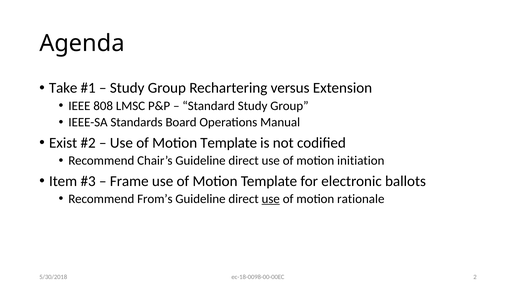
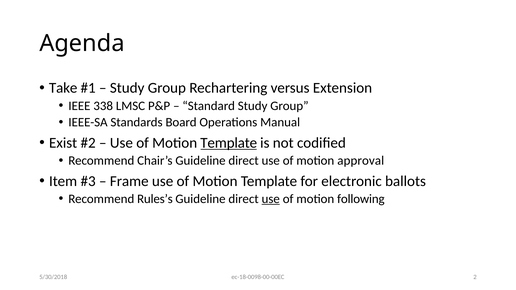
808: 808 -> 338
Template at (229, 143) underline: none -> present
initiation: initiation -> approval
From’s: From’s -> Rules’s
rationale: rationale -> following
